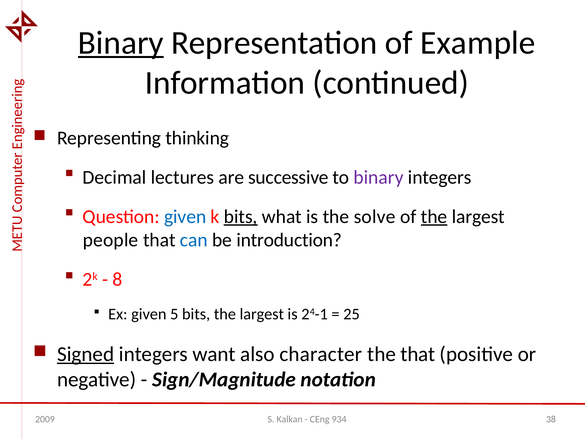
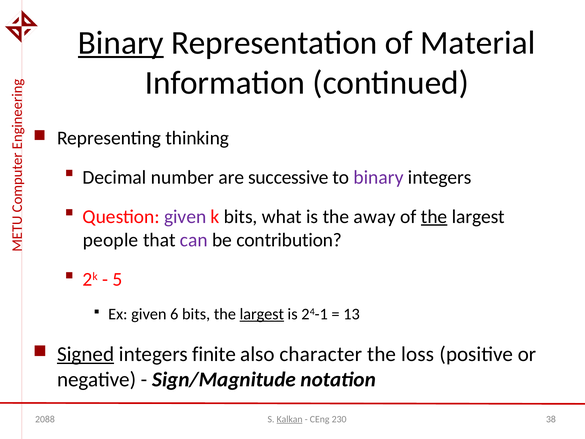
Example: Example -> Material
lectures: lectures -> number
given at (185, 217) colour: blue -> purple
bits at (241, 217) underline: present -> none
solve: solve -> away
can colour: blue -> purple
introduction: introduction -> contribution
8: 8 -> 5
5: 5 -> 6
largest at (262, 314) underline: none -> present
25: 25 -> 13
want: want -> finite
the that: that -> loss
2009: 2009 -> 2088
Kalkan underline: none -> present
934: 934 -> 230
